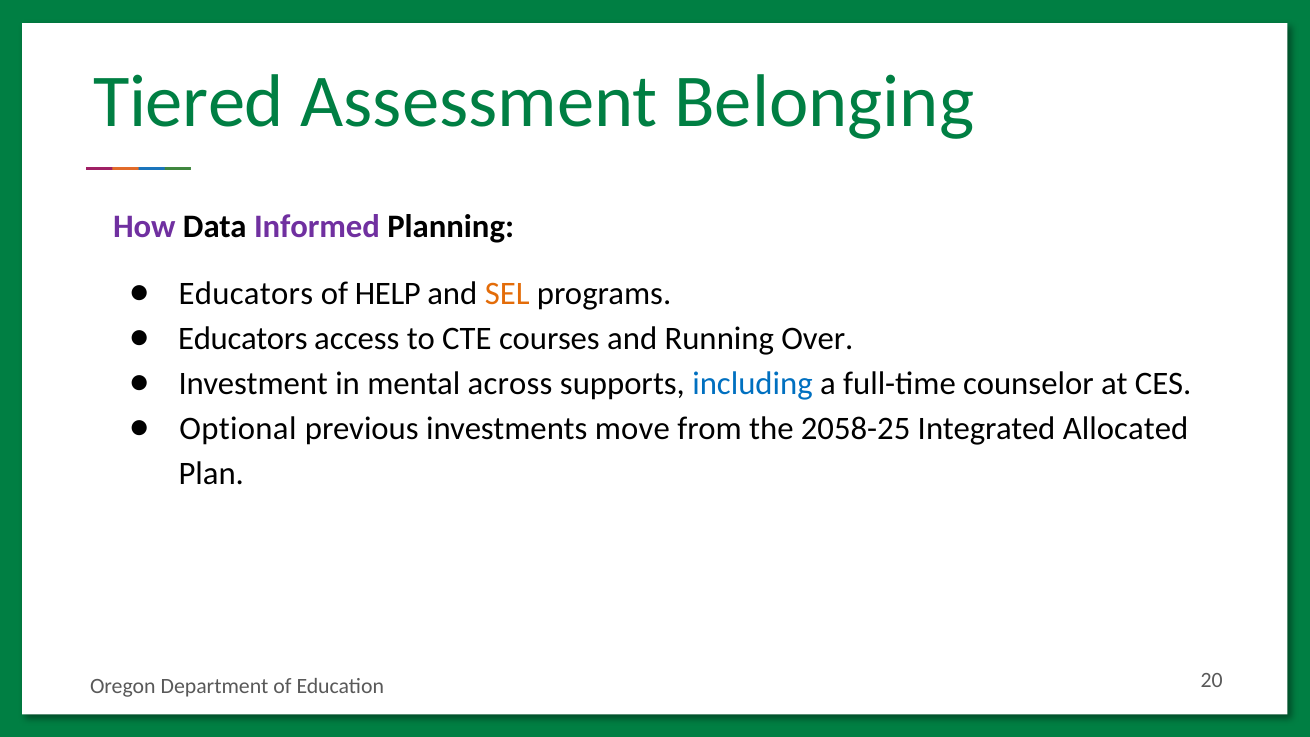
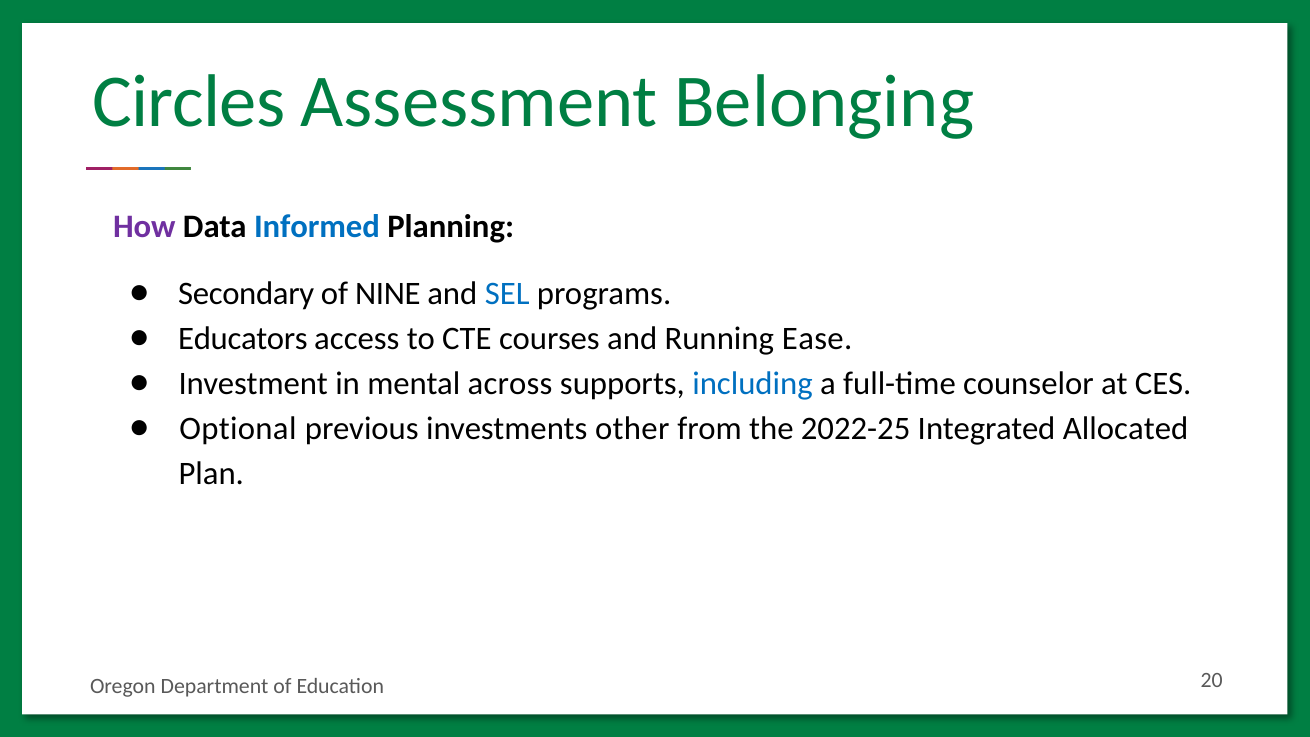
Tiered: Tiered -> Circles
Informed colour: purple -> blue
Educators at (246, 293): Educators -> Secondary
HELP: HELP -> NINE
SEL colour: orange -> blue
Over: Over -> Ease
move: move -> other
2058-25: 2058-25 -> 2022-25
